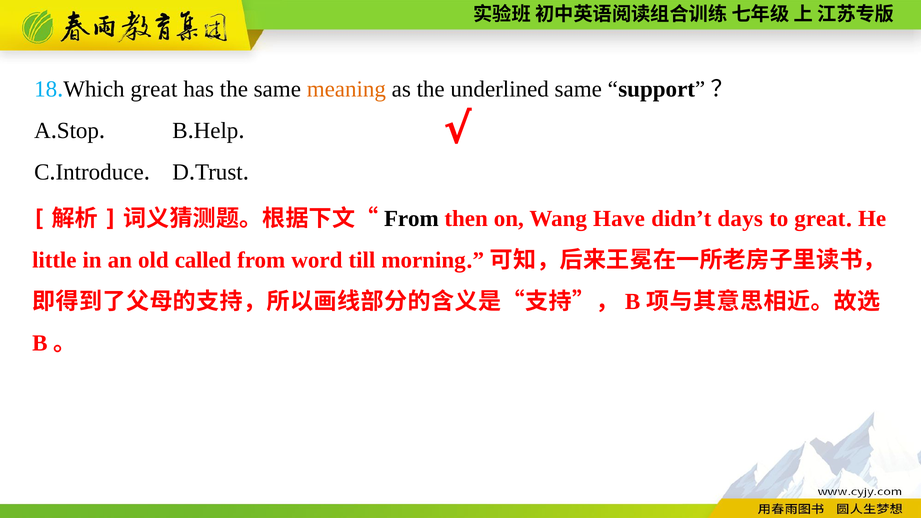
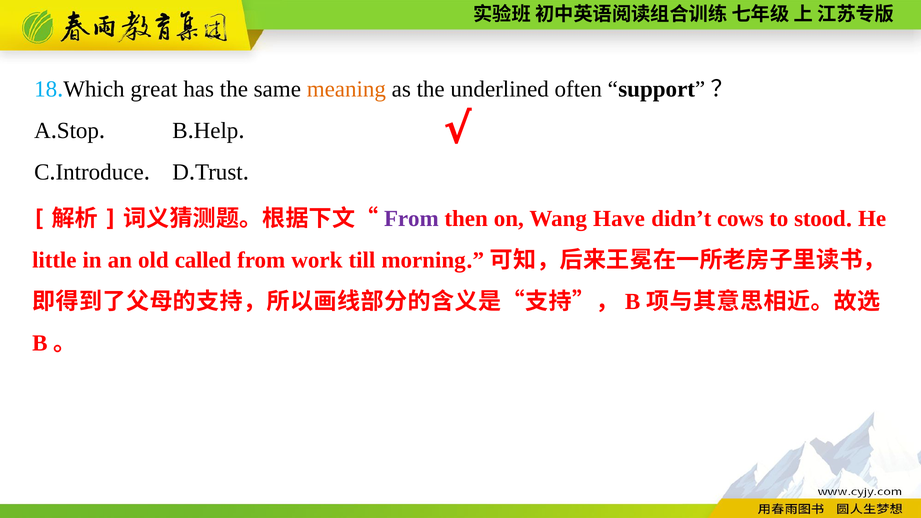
underlined same: same -> often
From at (411, 219) colour: black -> purple
days: days -> cows
to great: great -> stood
word: word -> work
